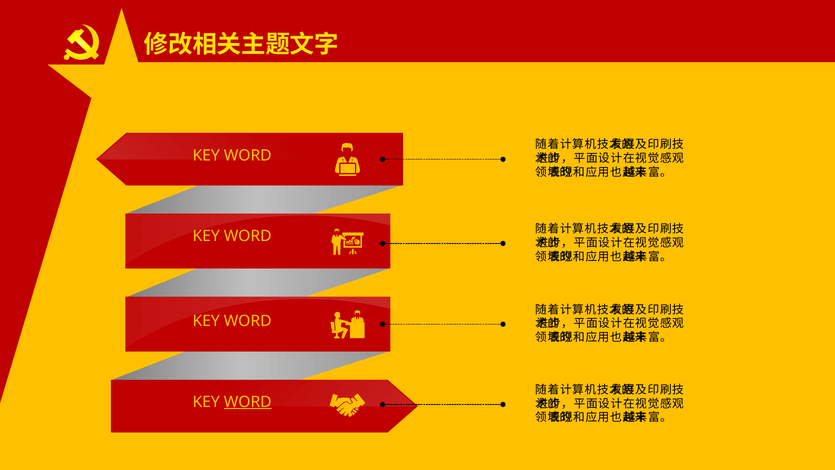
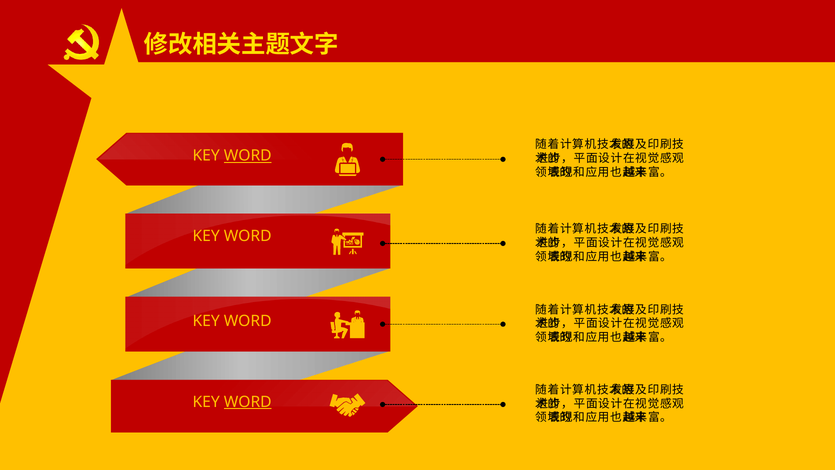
WORD at (248, 156) underline: none -> present
